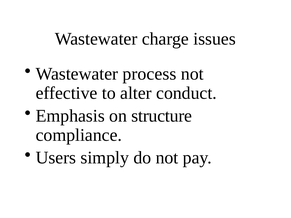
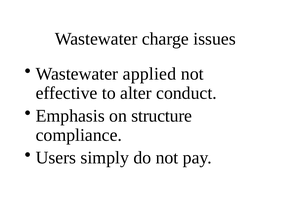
process: process -> applied
